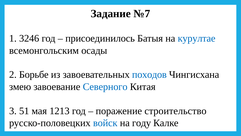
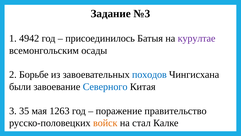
№7: №7 -> №3
3246: 3246 -> 4942
курултае colour: blue -> purple
змею: змею -> были
51: 51 -> 35
1213: 1213 -> 1263
строительство: строительство -> правительство
войск colour: blue -> orange
году: году -> стал
